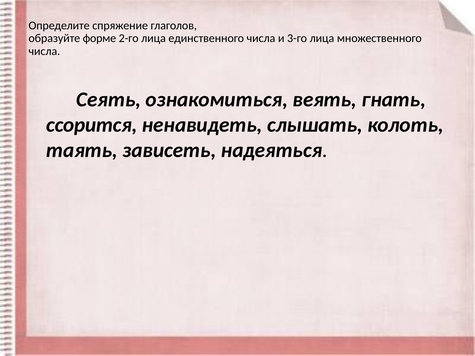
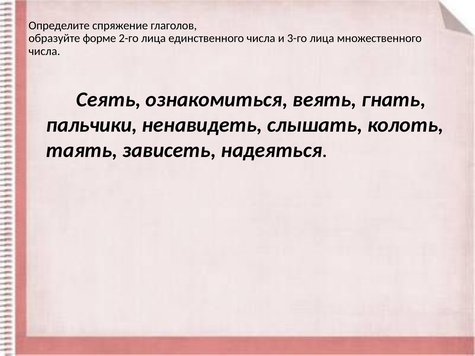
ссорится: ссорится -> пальчики
